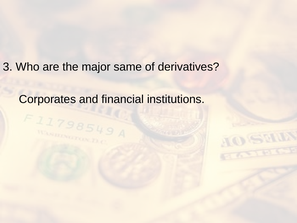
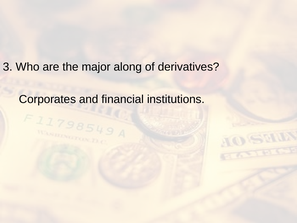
same: same -> along
